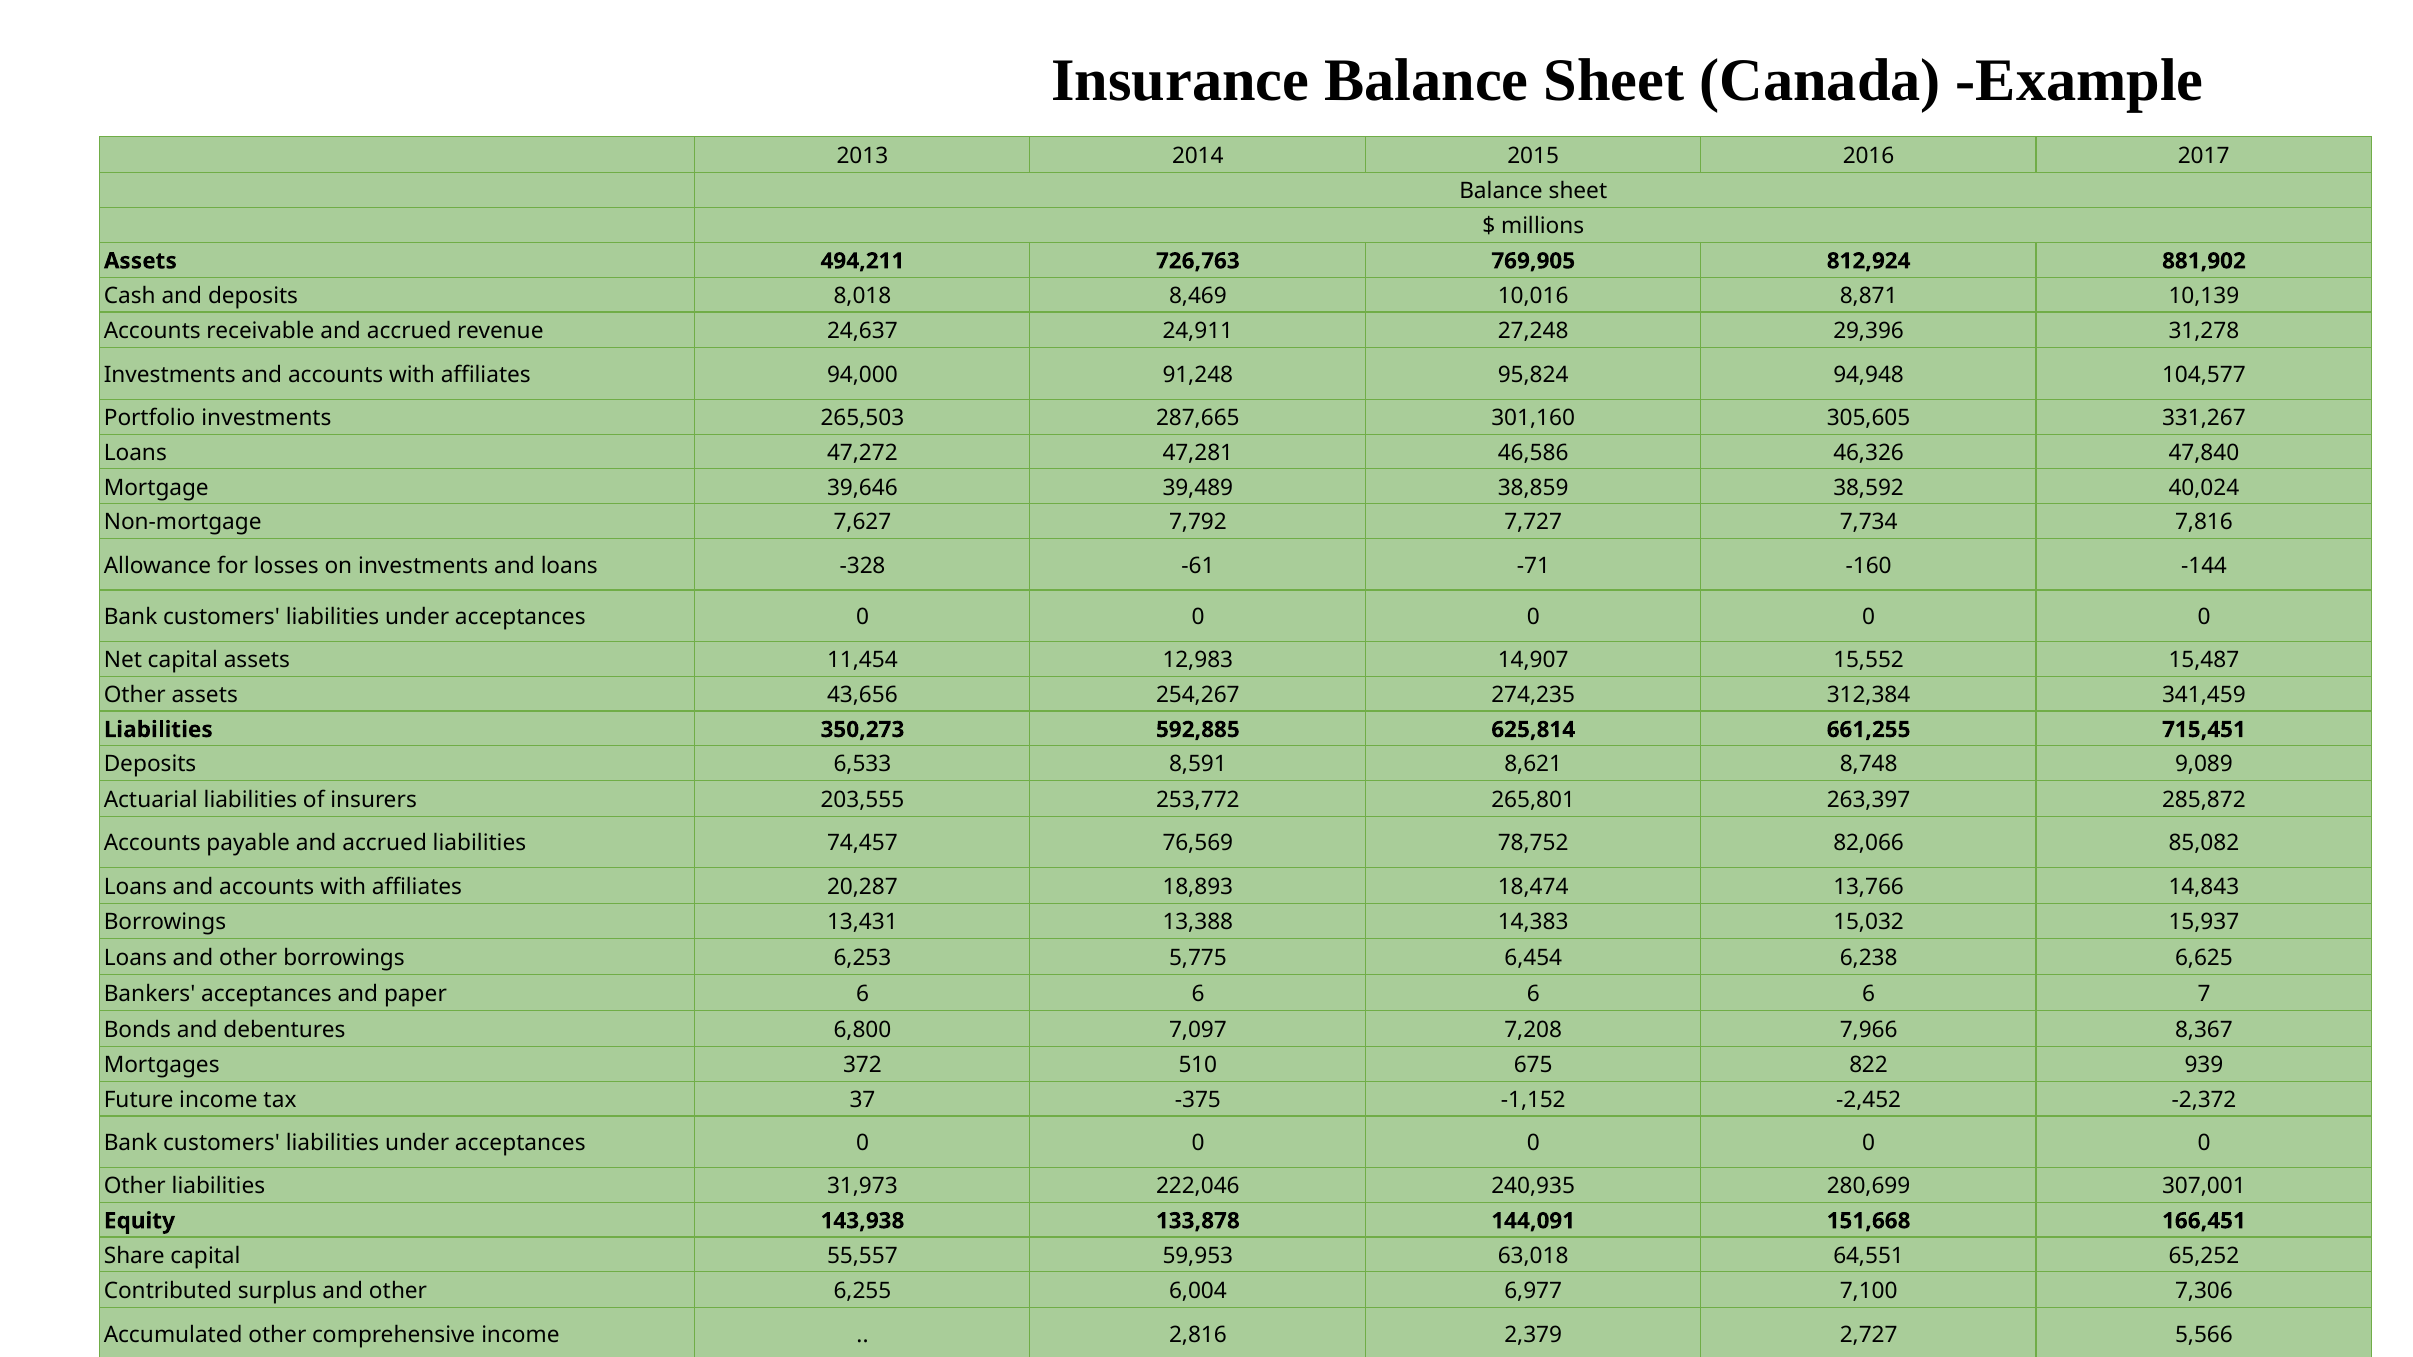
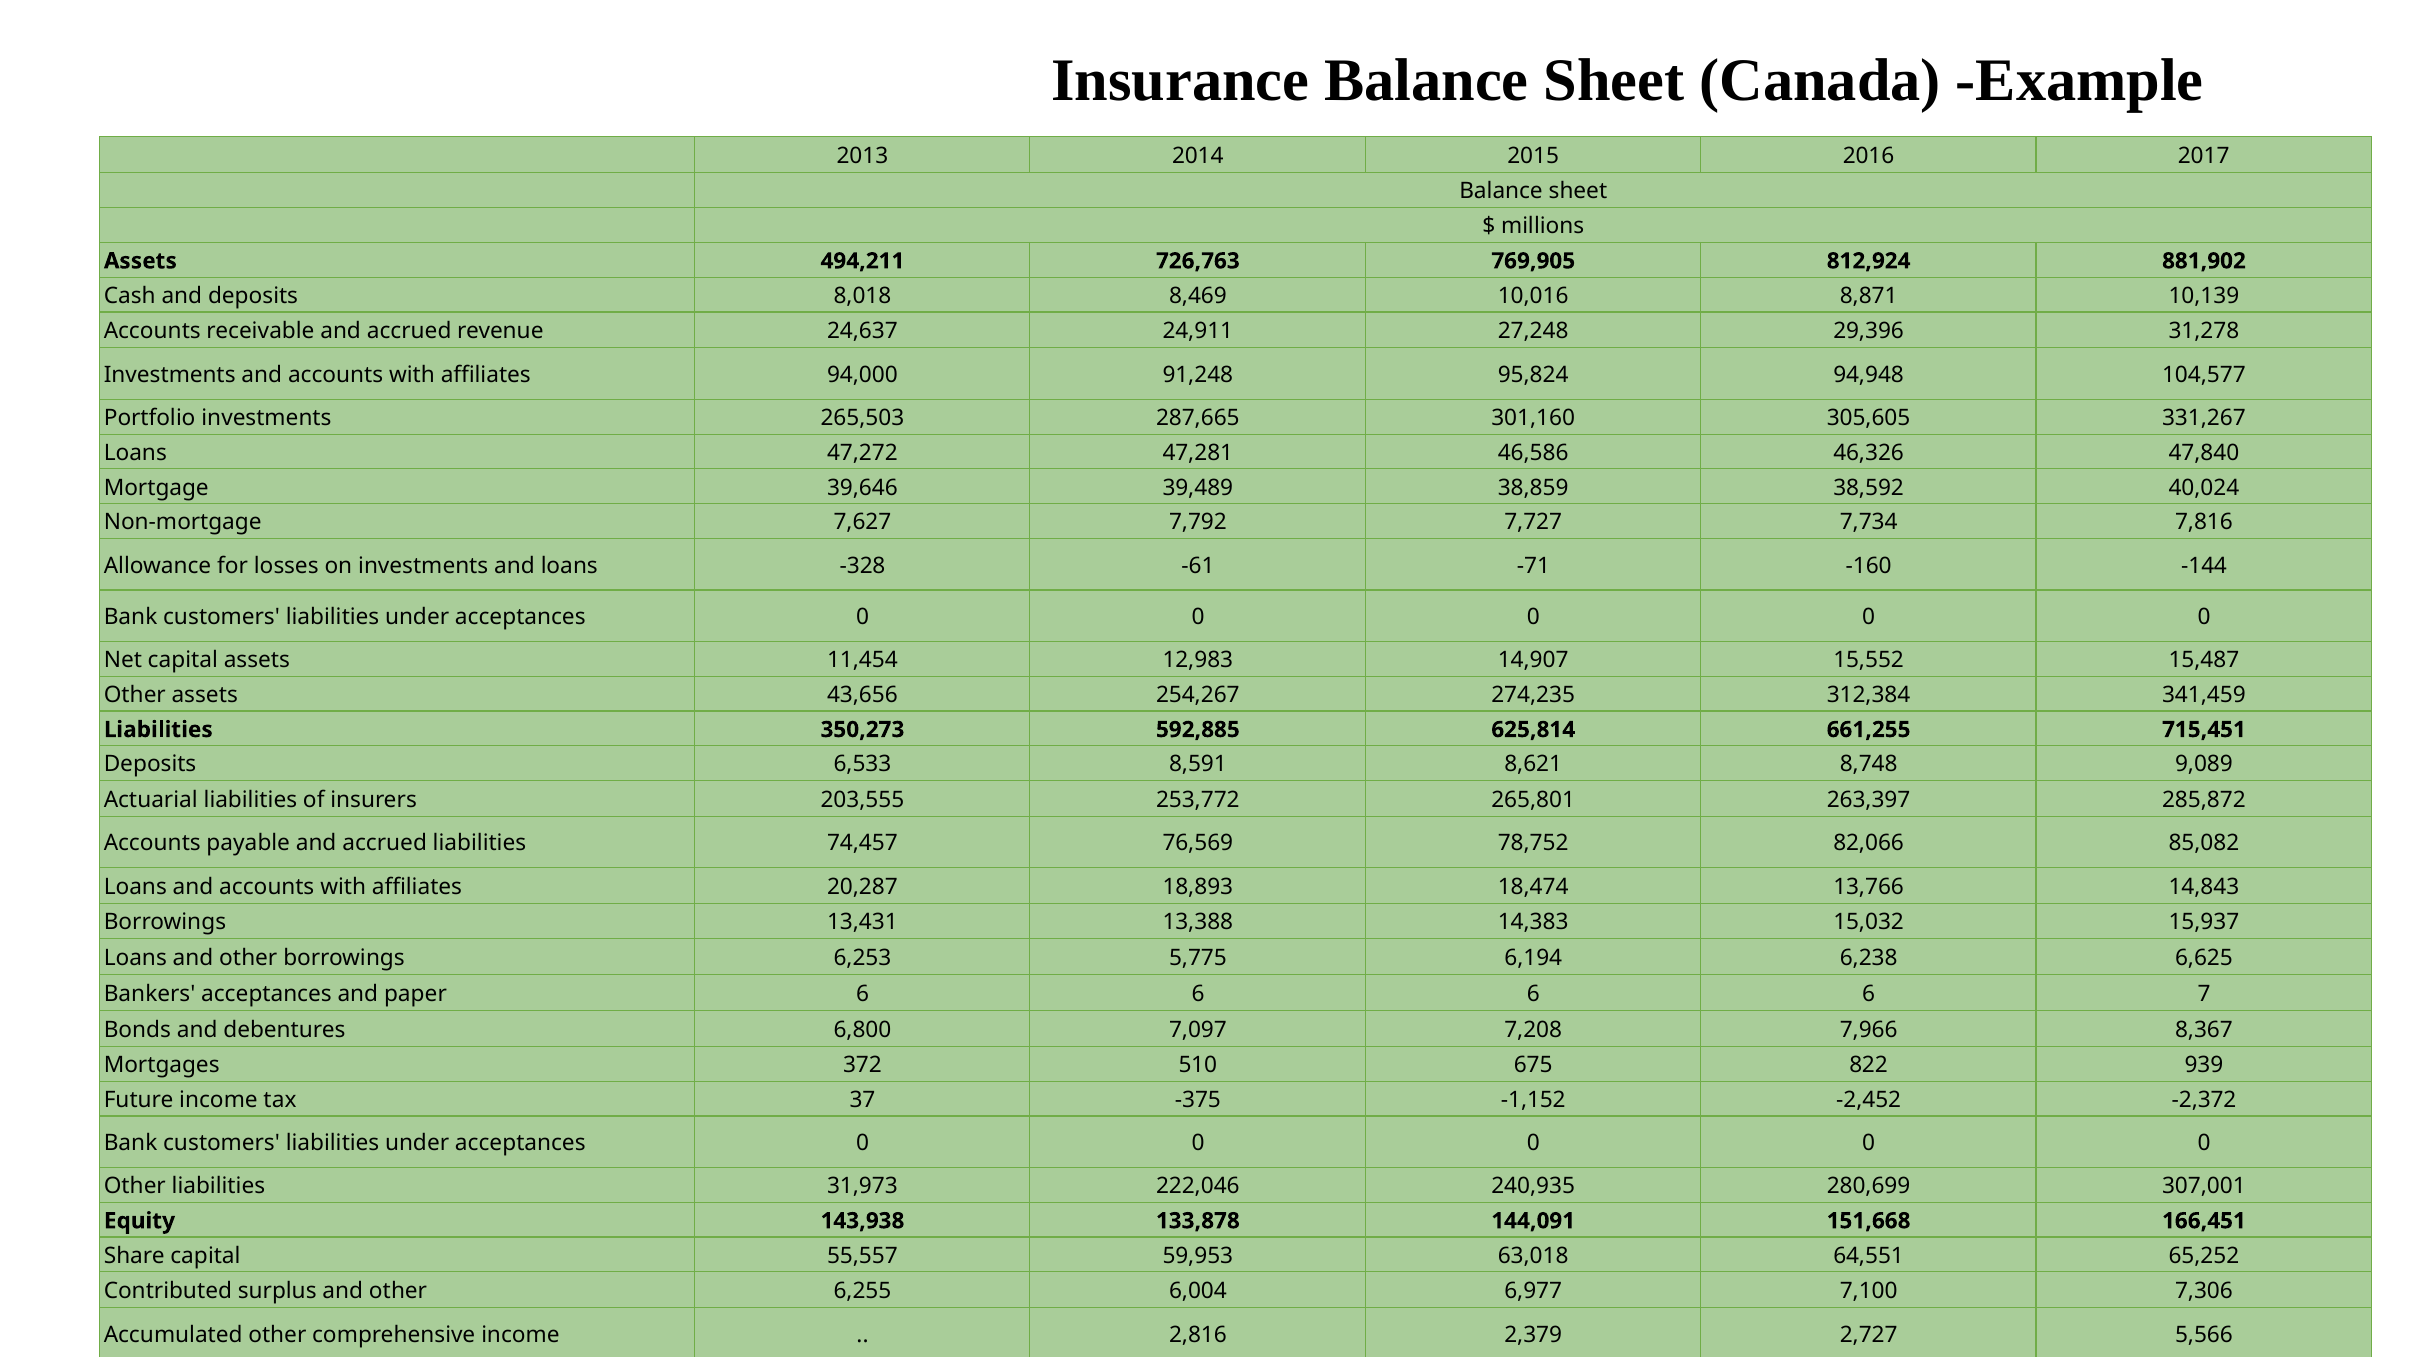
6,454: 6,454 -> 6,194
